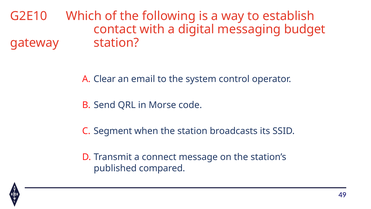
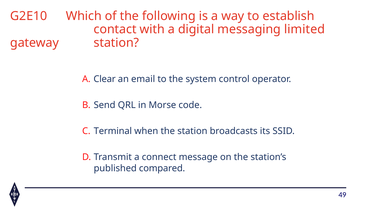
budget: budget -> limited
Segment: Segment -> Terminal
